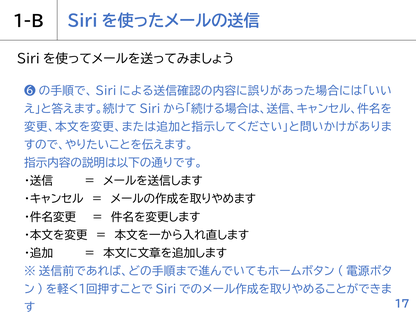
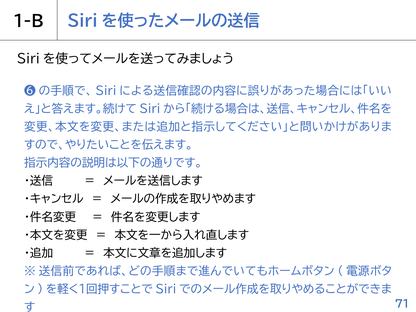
17: 17 -> 71
